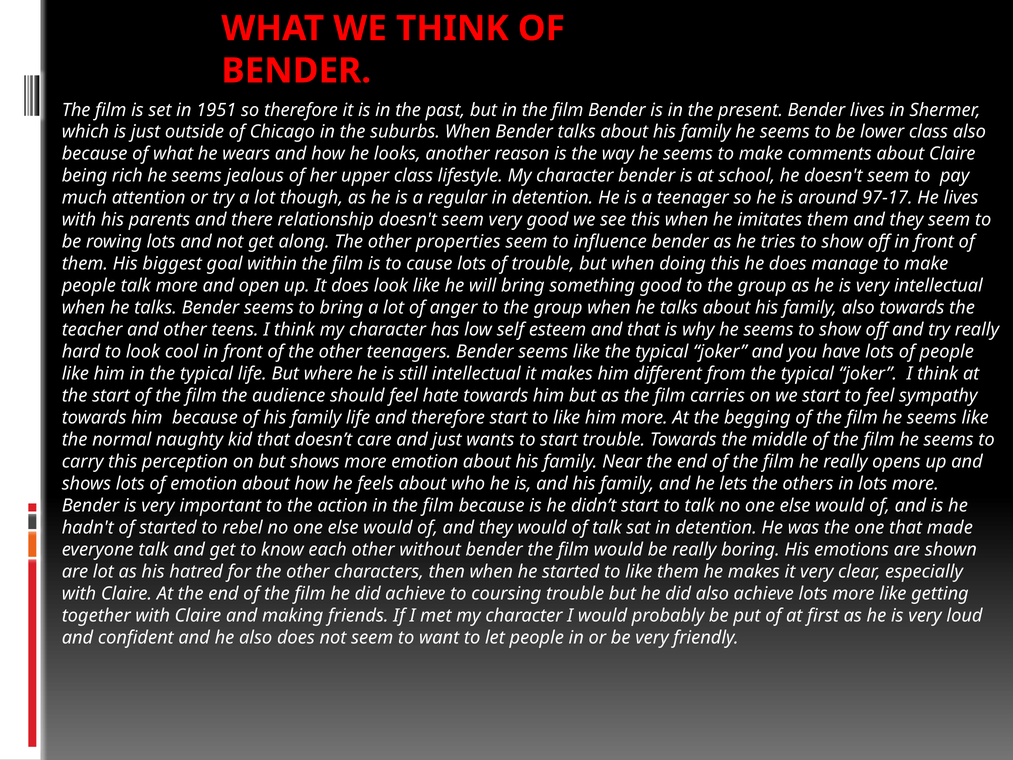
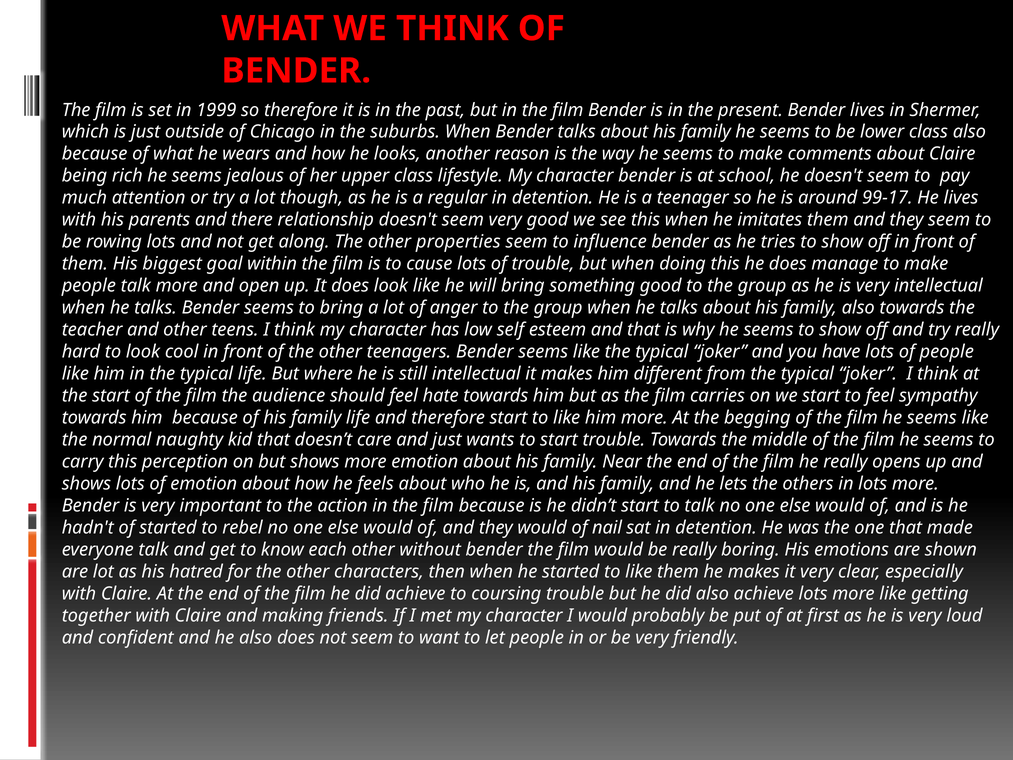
1951: 1951 -> 1999
97-17: 97-17 -> 99-17
of talk: talk -> nail
